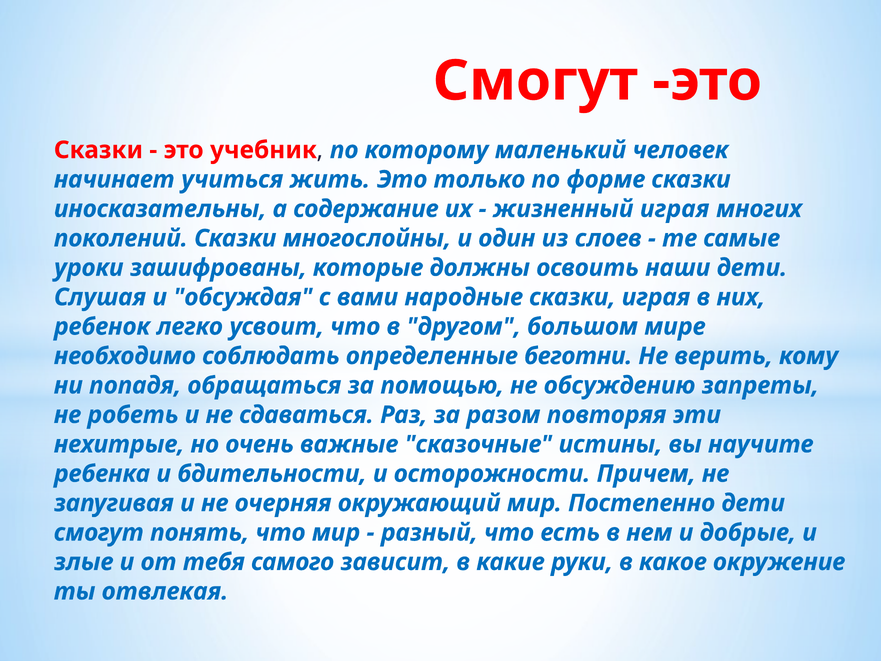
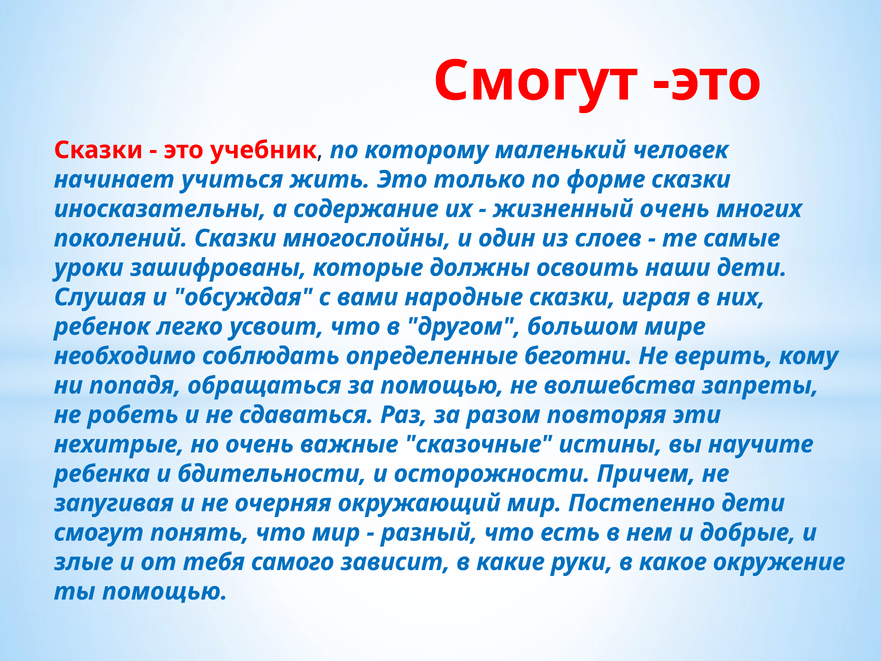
жизненный играя: играя -> очень
обсуждению: обсуждению -> волшебства
ты отвлекая: отвлекая -> помощью
